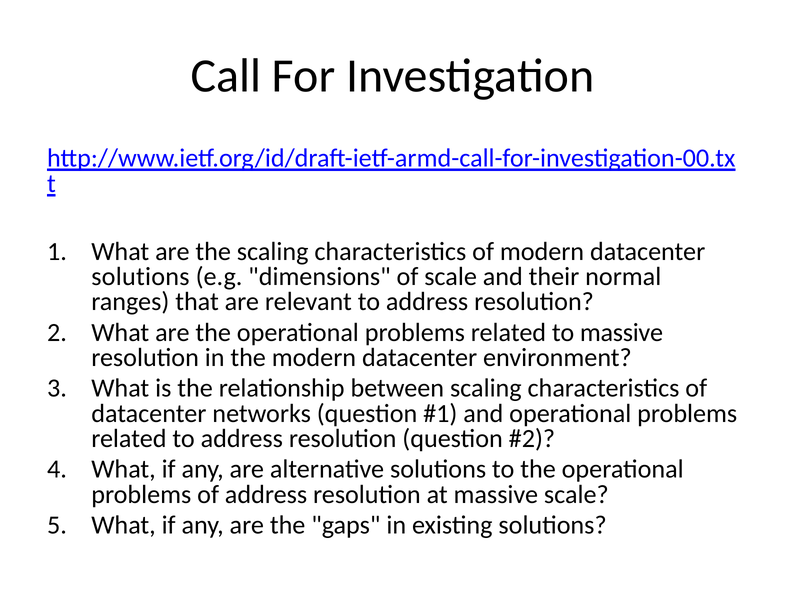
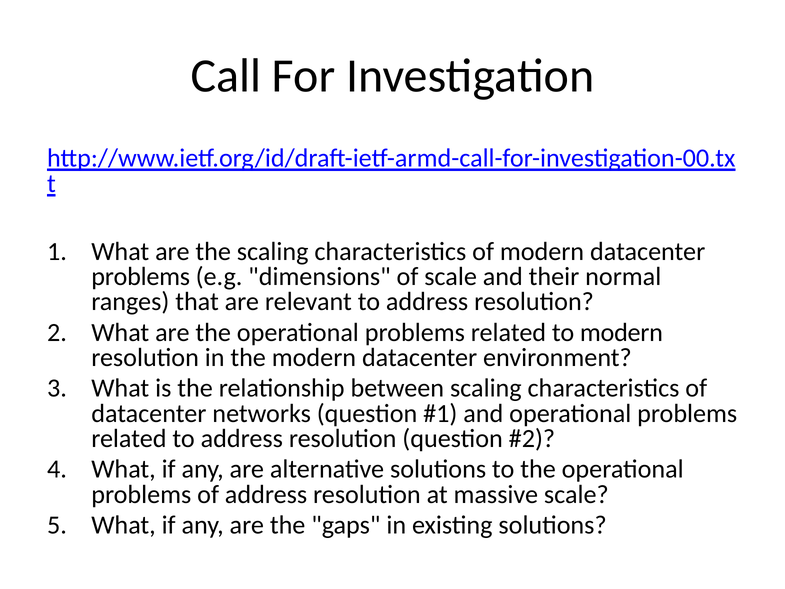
solutions at (140, 276): solutions -> problems
to massive: massive -> modern
